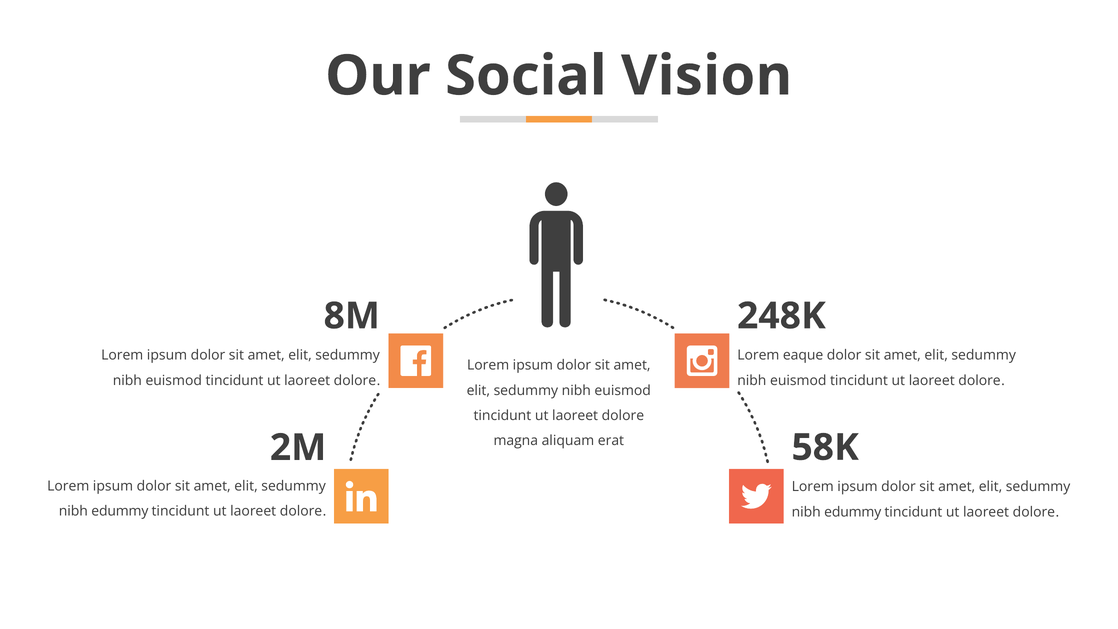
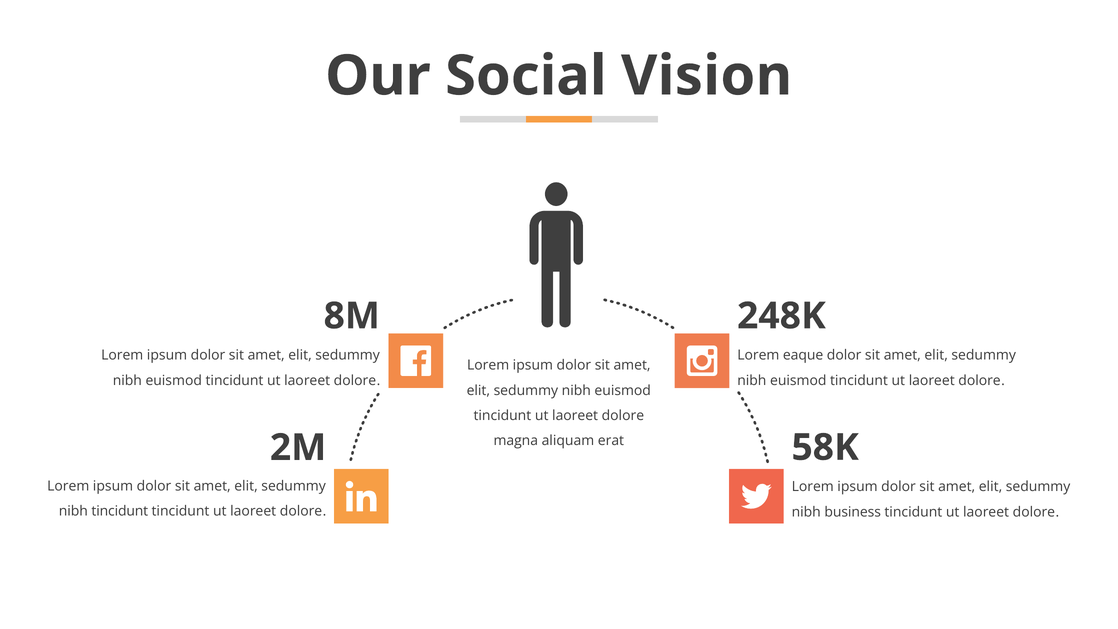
edummy at (120, 511): edummy -> tincidunt
edummy at (853, 512): edummy -> business
